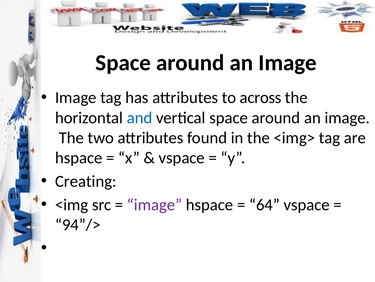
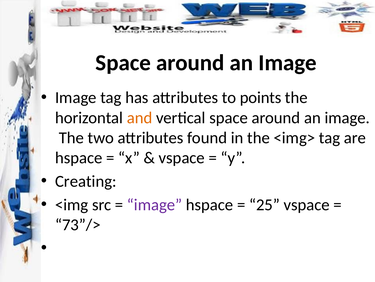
across: across -> points
and colour: blue -> orange
64: 64 -> 25
94”/>: 94”/> -> 73”/>
